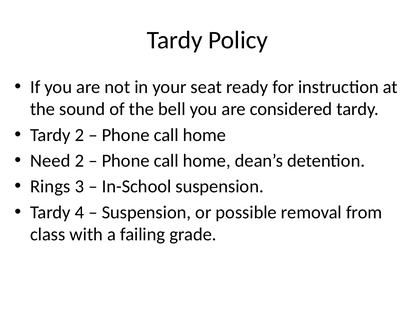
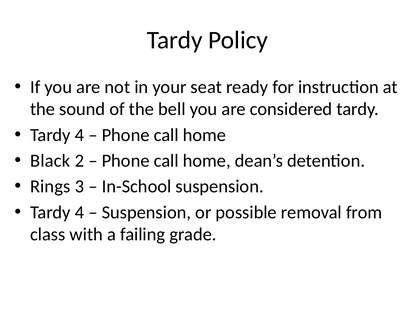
2 at (80, 135): 2 -> 4
Need: Need -> Black
